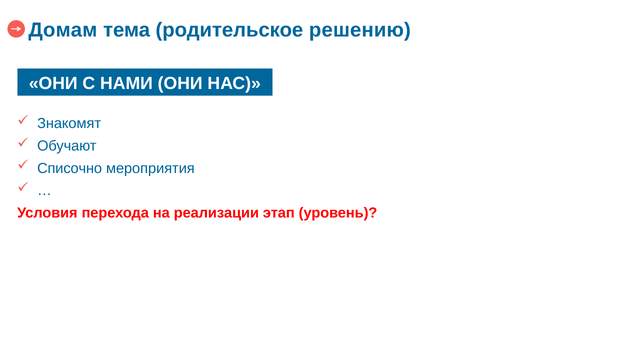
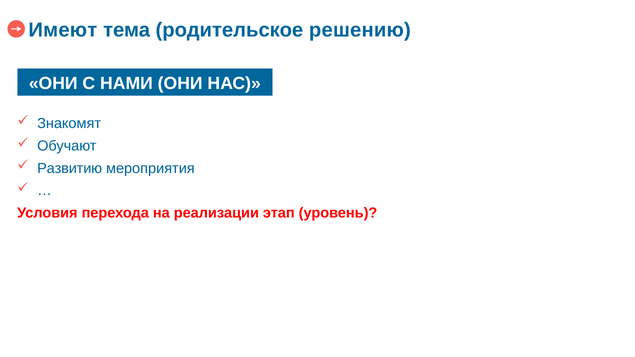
Домам: Домам -> Имеют
Списочно: Списочно -> Развитию
